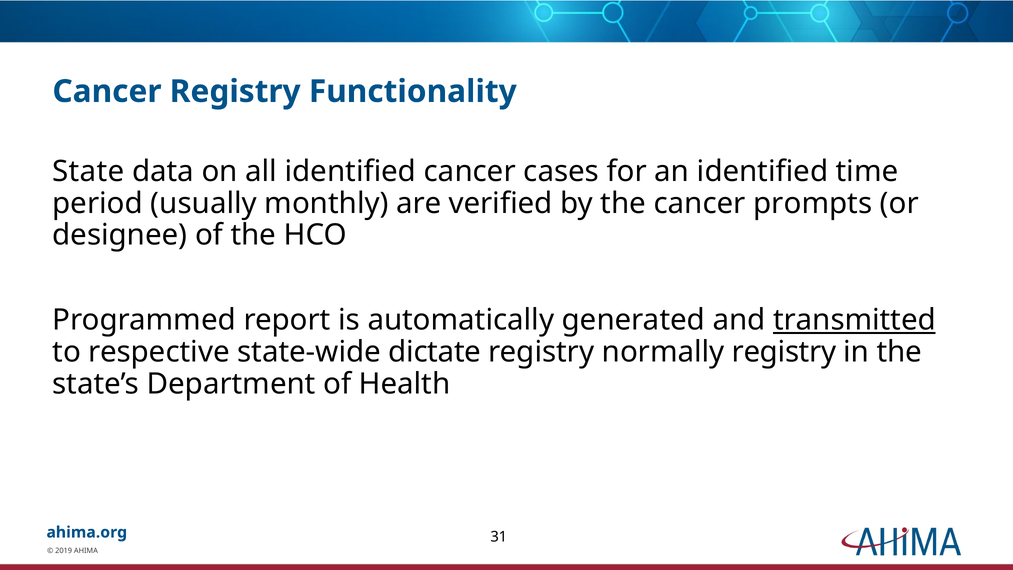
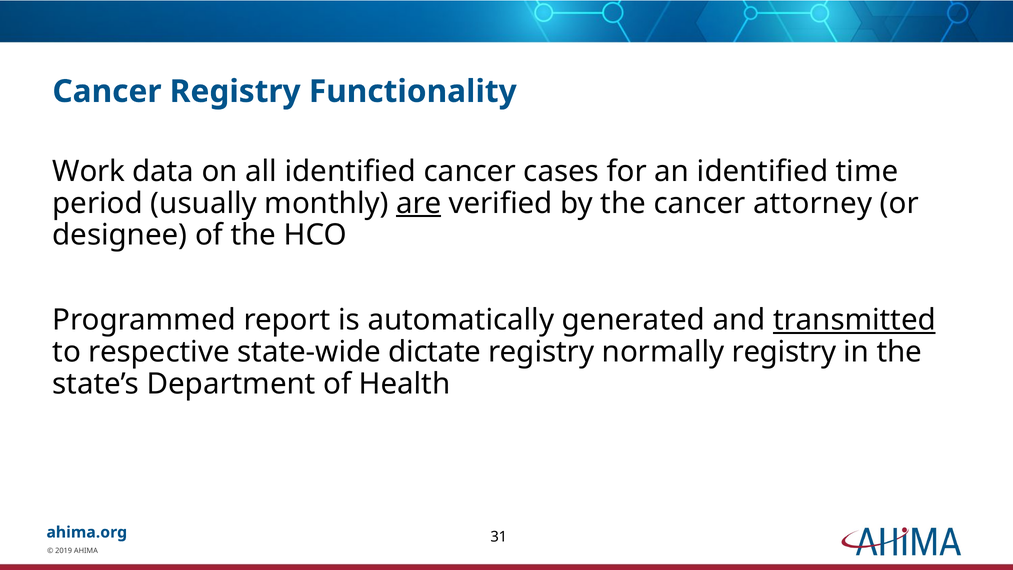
State: State -> Work
are underline: none -> present
prompts: prompts -> attorney
